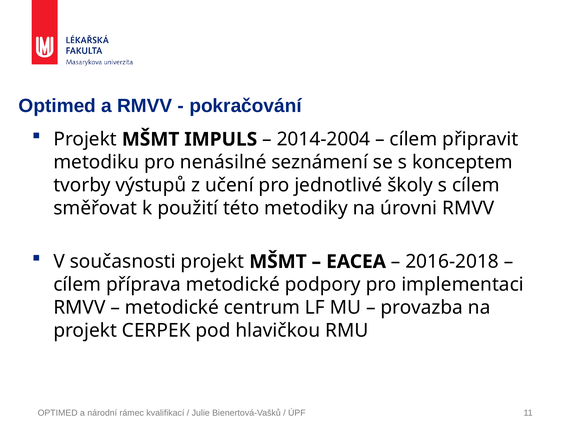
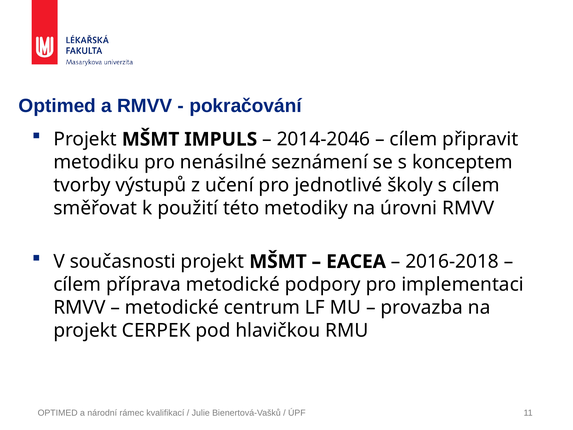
2014-2004: 2014-2004 -> 2014-2046
